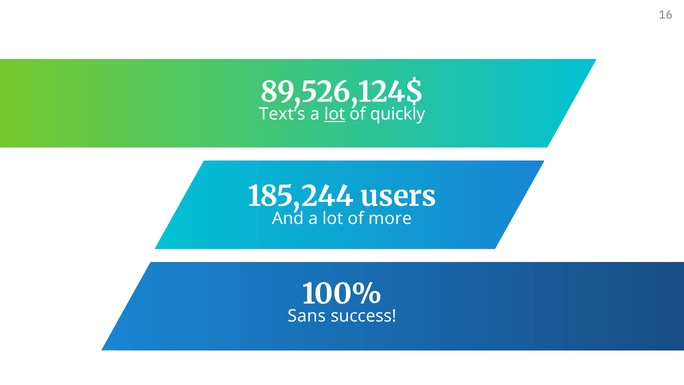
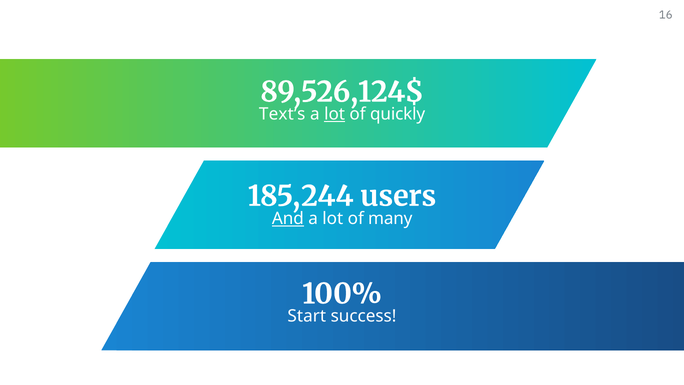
And underline: none -> present
more: more -> many
Sans: Sans -> Start
